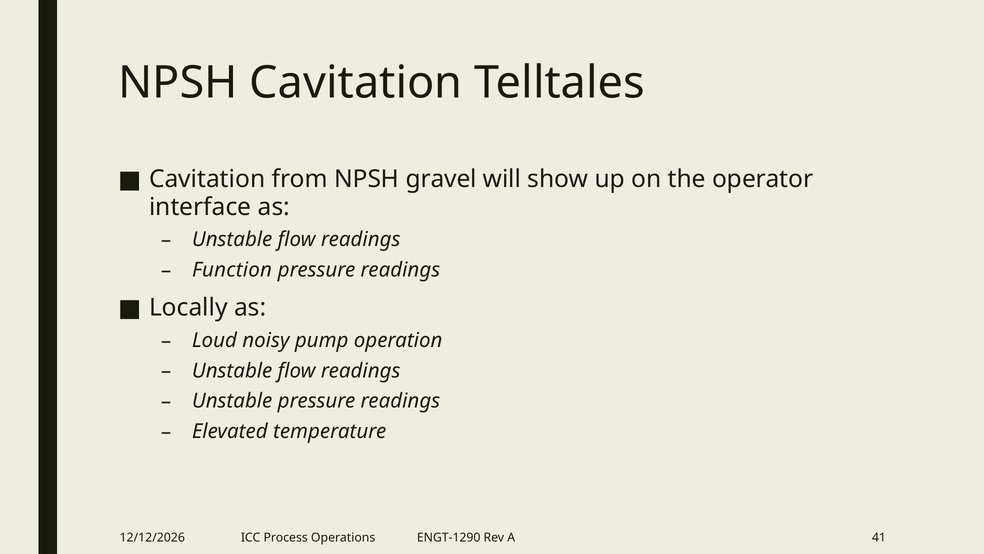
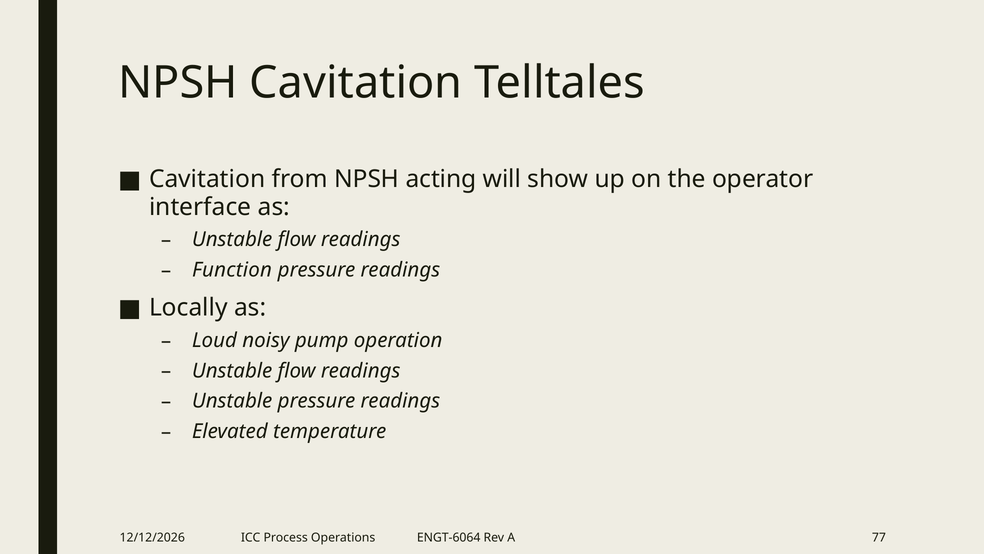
gravel: gravel -> acting
ENGT-1290: ENGT-1290 -> ENGT-6064
41: 41 -> 77
